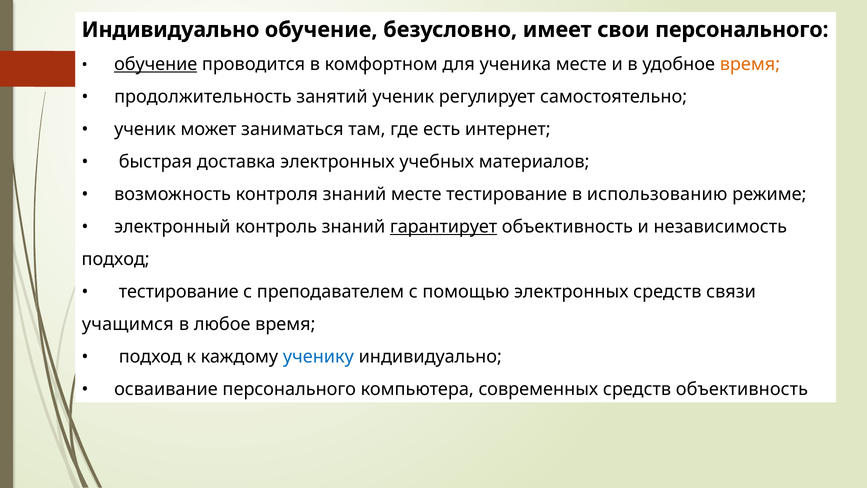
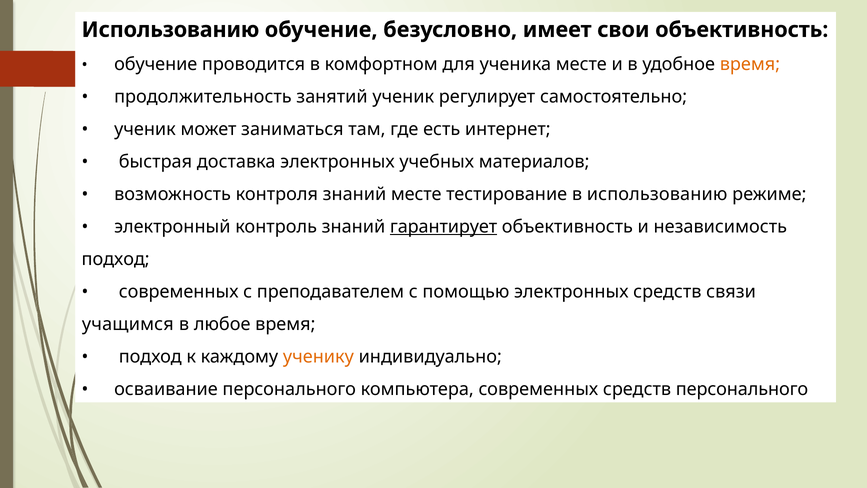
Индивидуально at (170, 30): Индивидуально -> Использованию
свои персонального: персонального -> объективность
обучение at (156, 64) underline: present -> none
тестирование at (179, 292): тестирование -> современных
ученику colour: blue -> orange
средств объективность: объективность -> персонального
